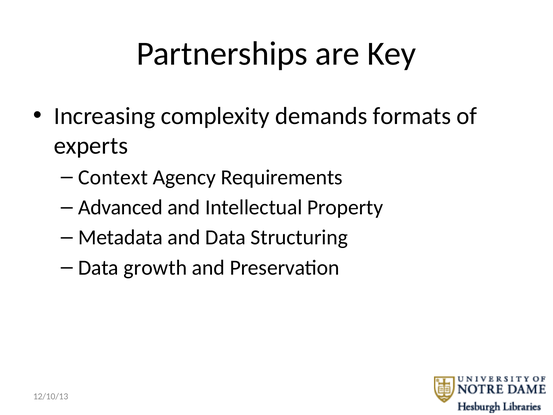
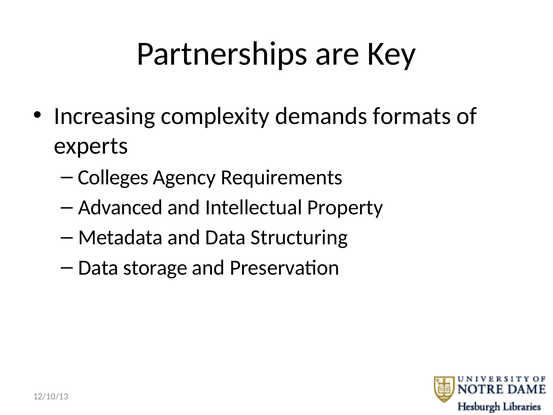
Context: Context -> Colleges
growth: growth -> storage
